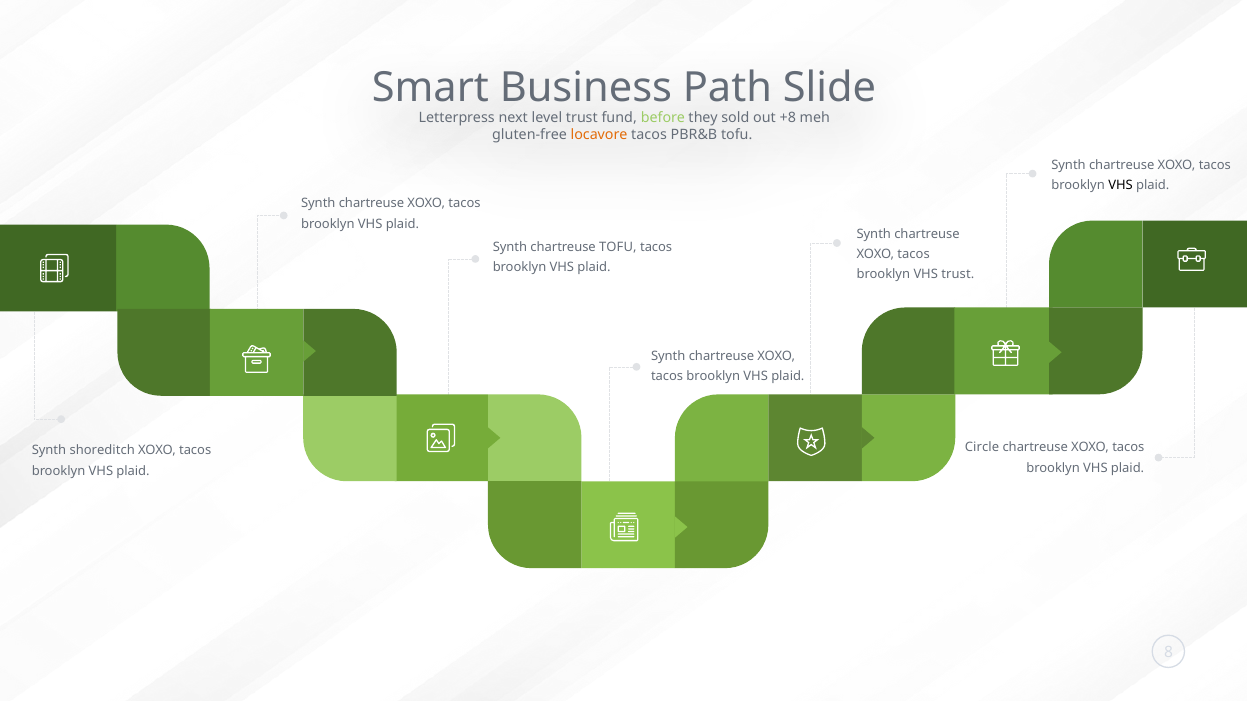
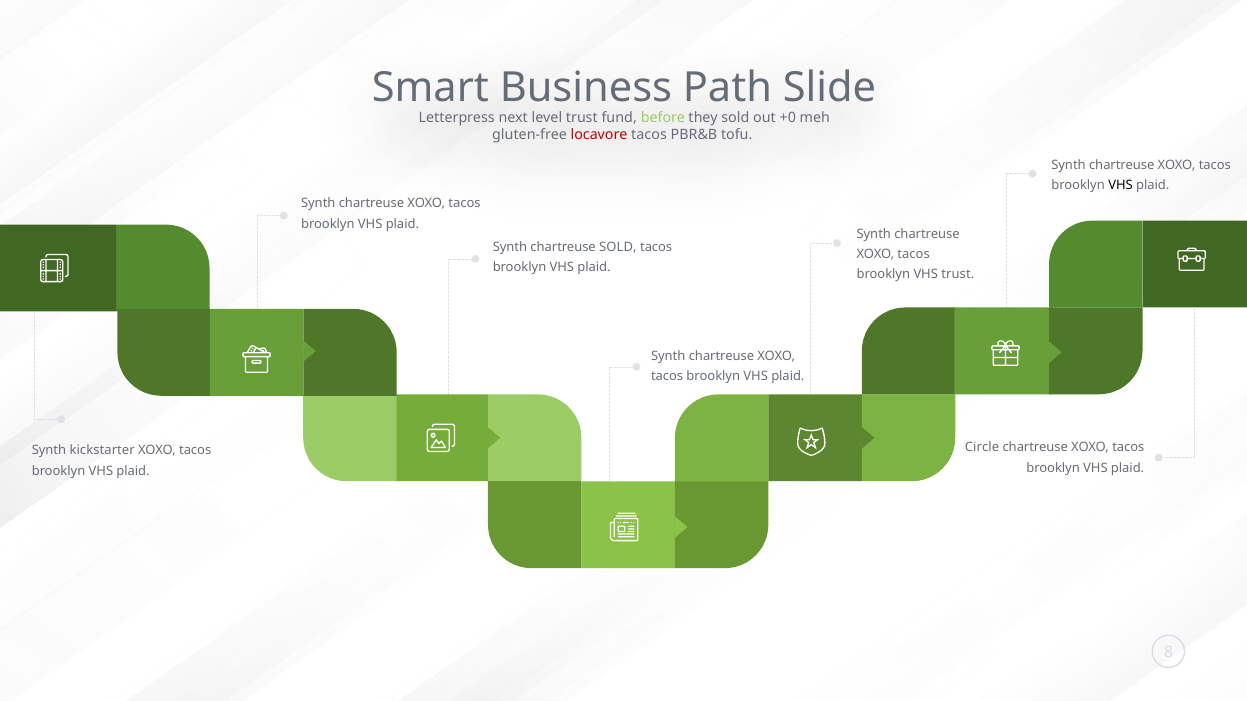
+8: +8 -> +0
locavore colour: orange -> red
chartreuse TOFU: TOFU -> SOLD
shoreditch: shoreditch -> kickstarter
